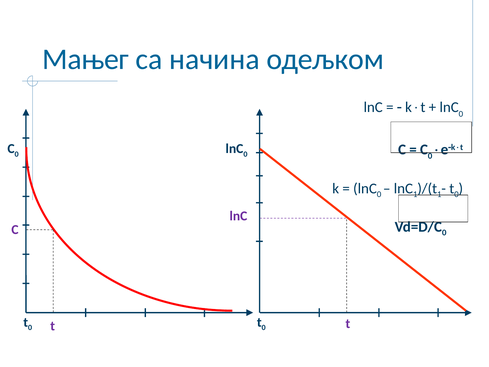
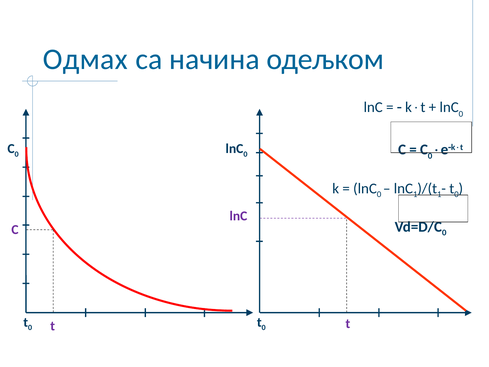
Мањег: Мањег -> Одмах
